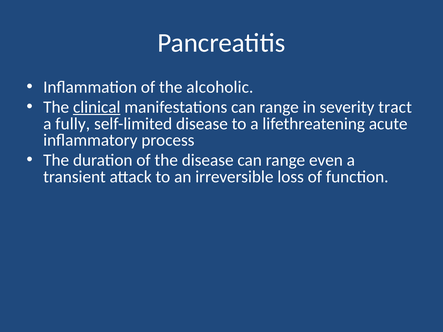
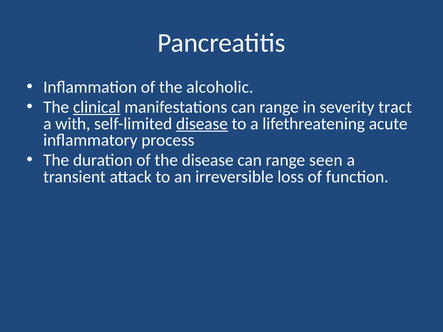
fully: fully -> with
disease at (202, 124) underline: none -> present
even: even -> seen
